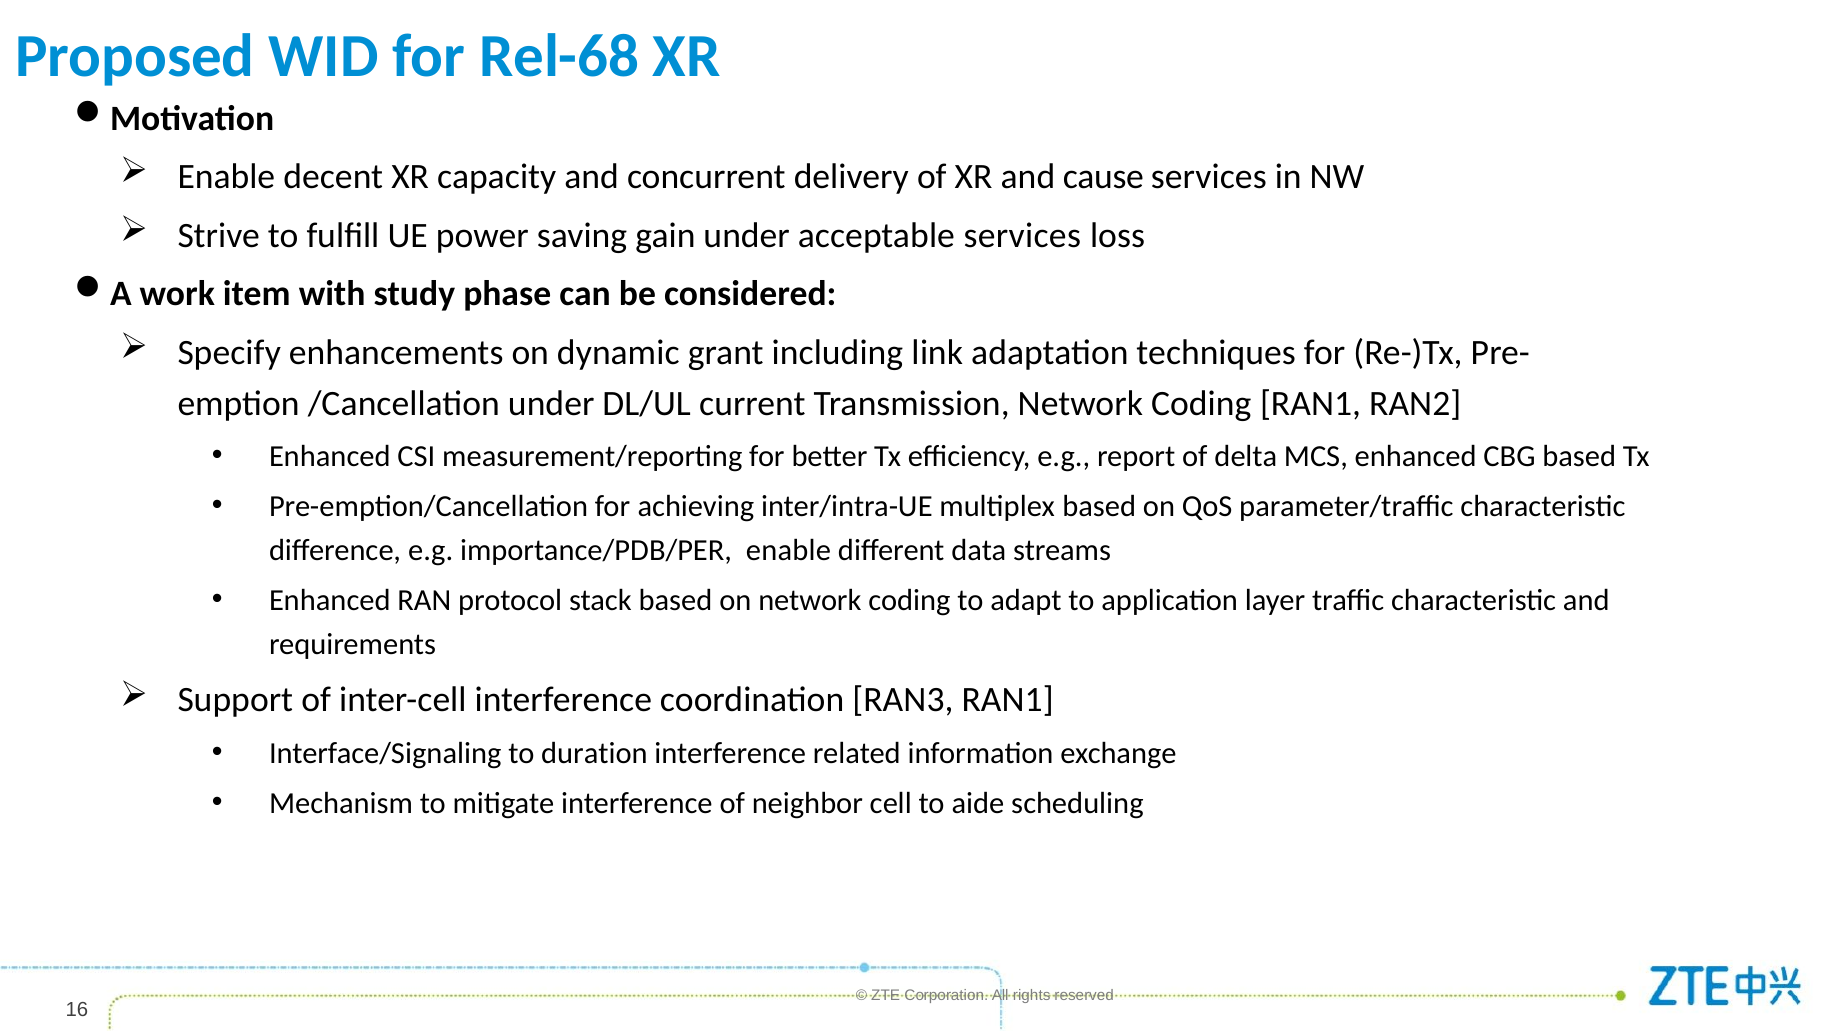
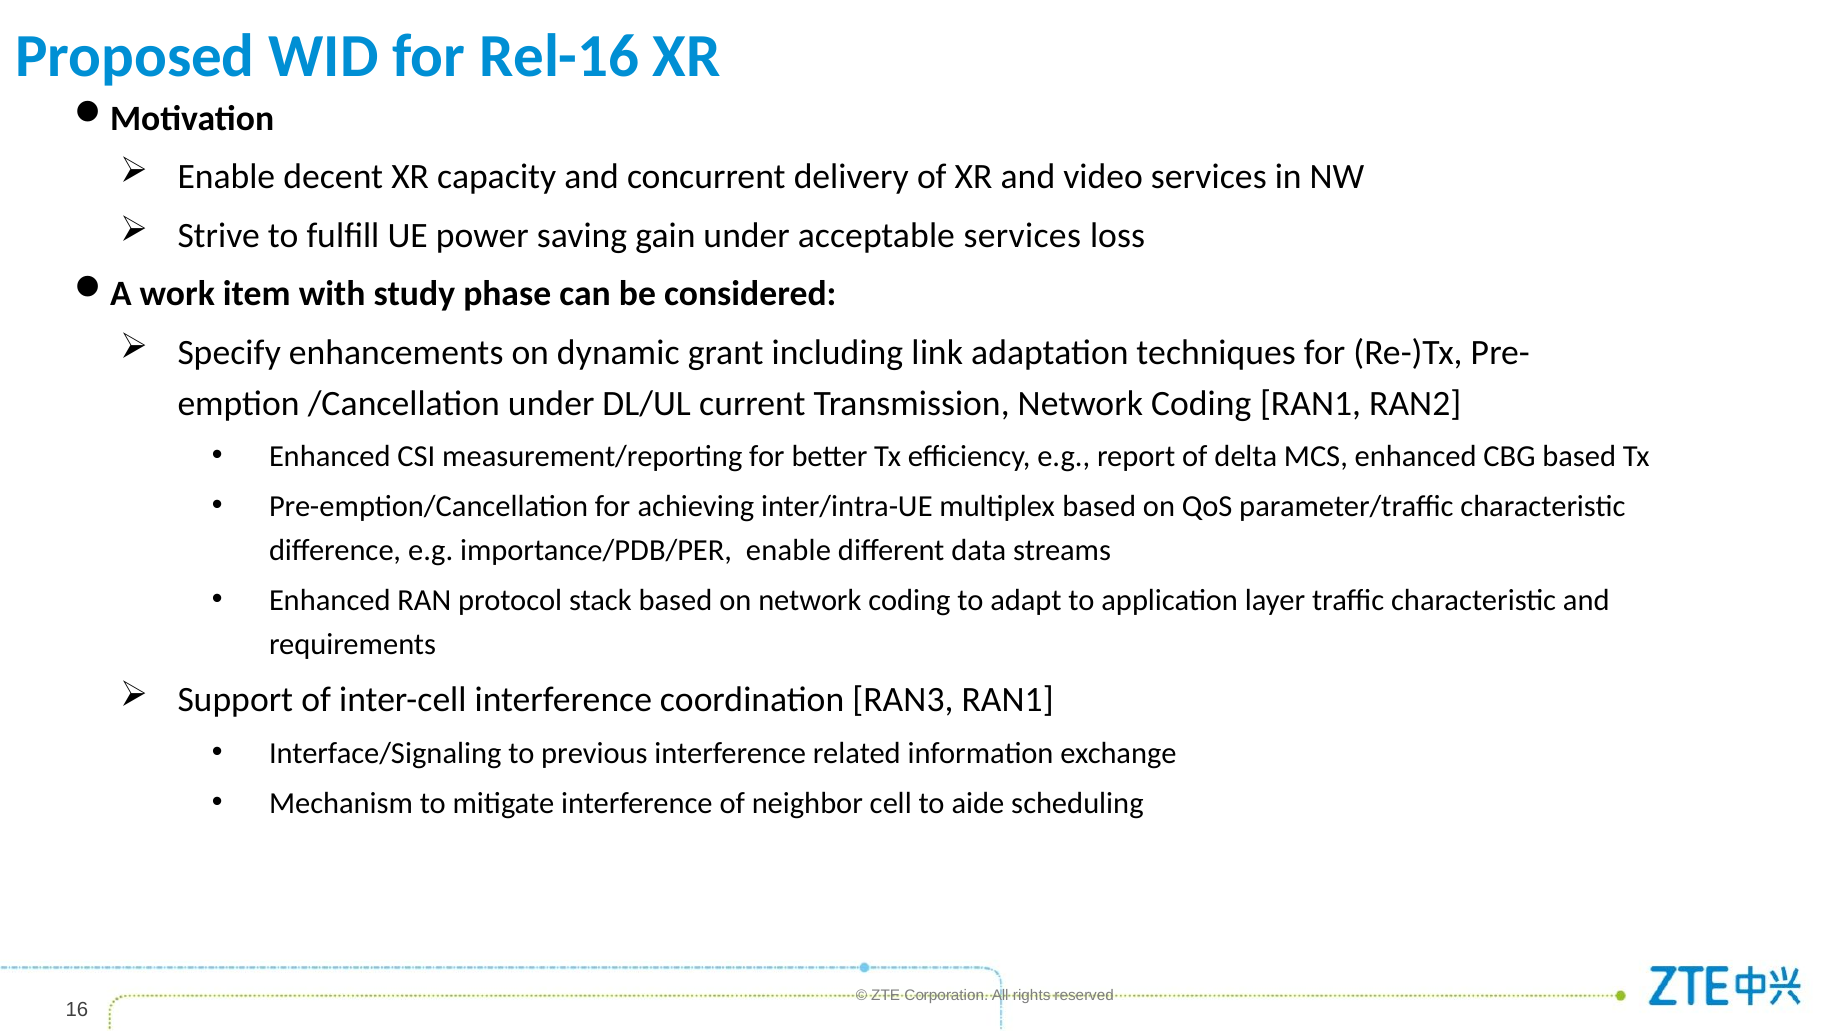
Rel-68: Rel-68 -> Rel-16
cause: cause -> video
duration: duration -> previous
